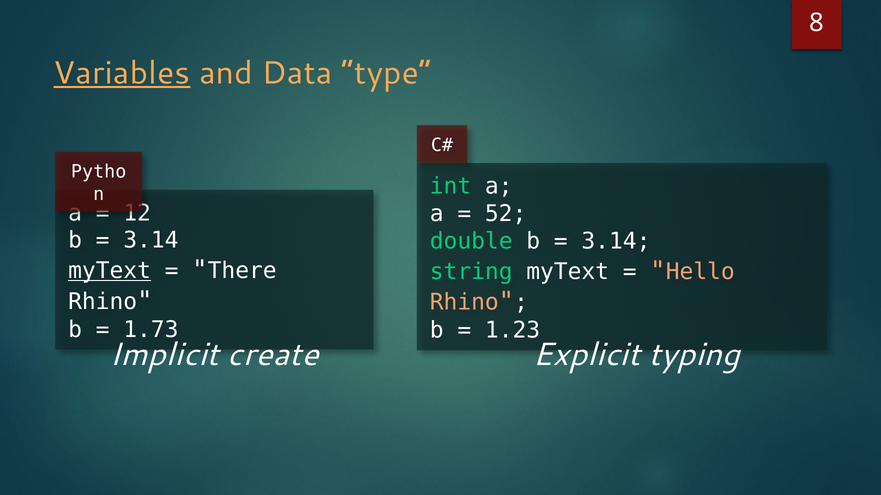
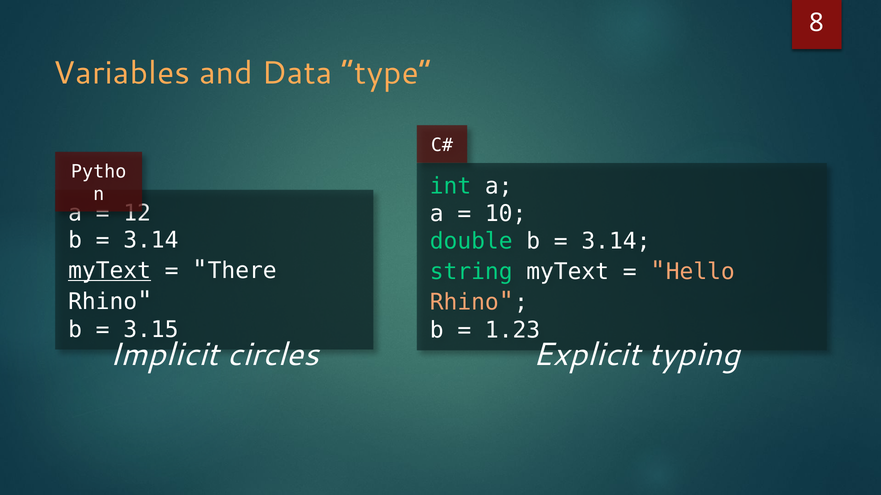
Variables underline: present -> none
52: 52 -> 10
1.73: 1.73 -> 3.15
create: create -> circles
